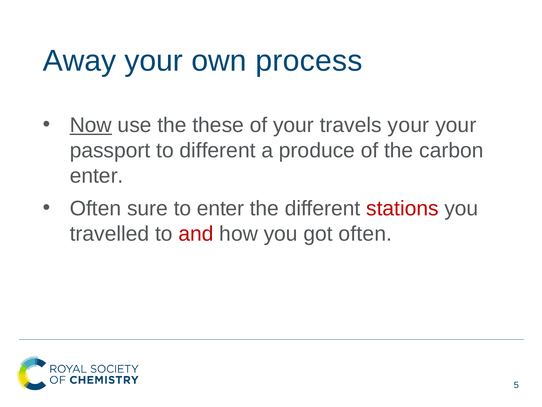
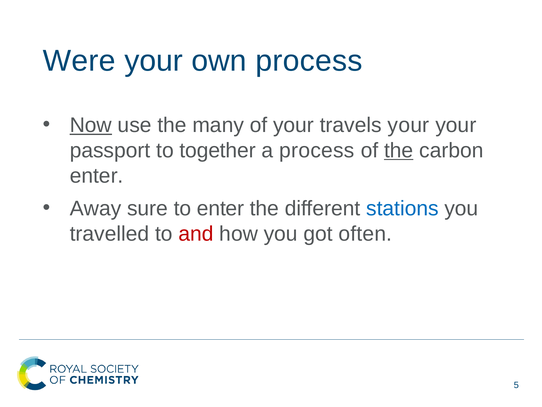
Away: Away -> Were
these: these -> many
to different: different -> together
a produce: produce -> process
the at (399, 150) underline: none -> present
Often at (96, 208): Often -> Away
stations colour: red -> blue
